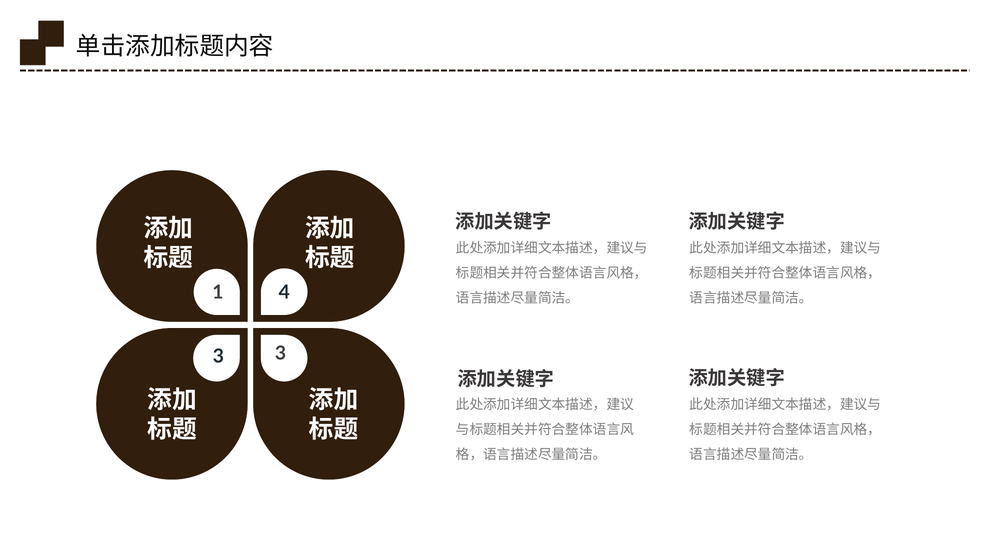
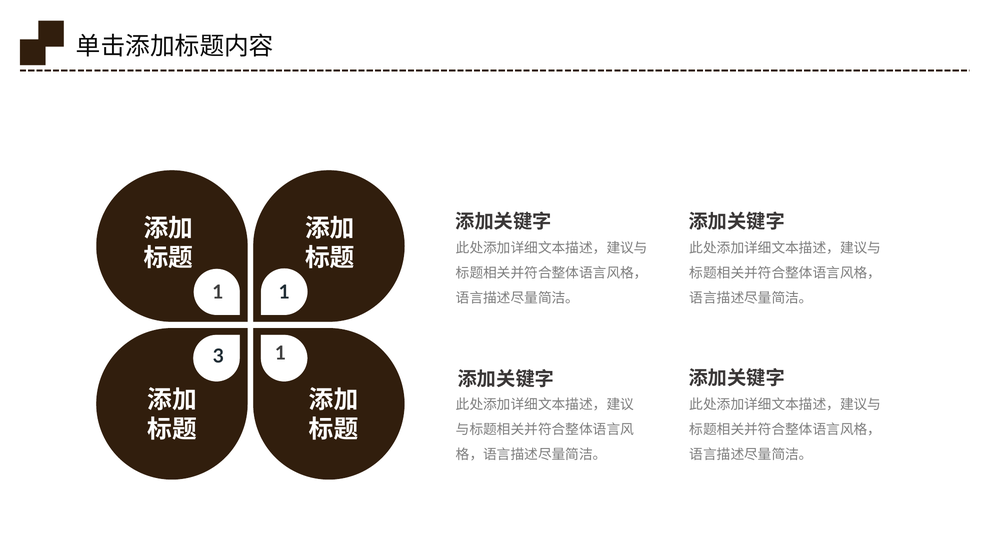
1 4: 4 -> 1
3 3: 3 -> 1
